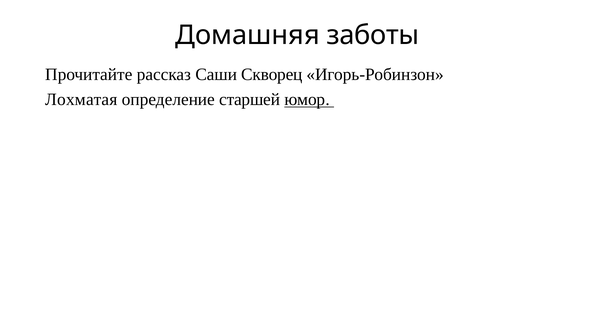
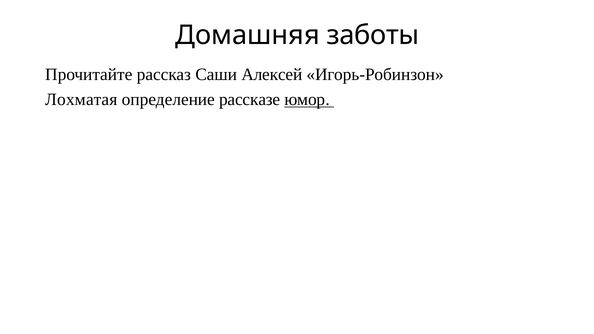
Скворец: Скворец -> Алексей
старшей: старшей -> рассказе
